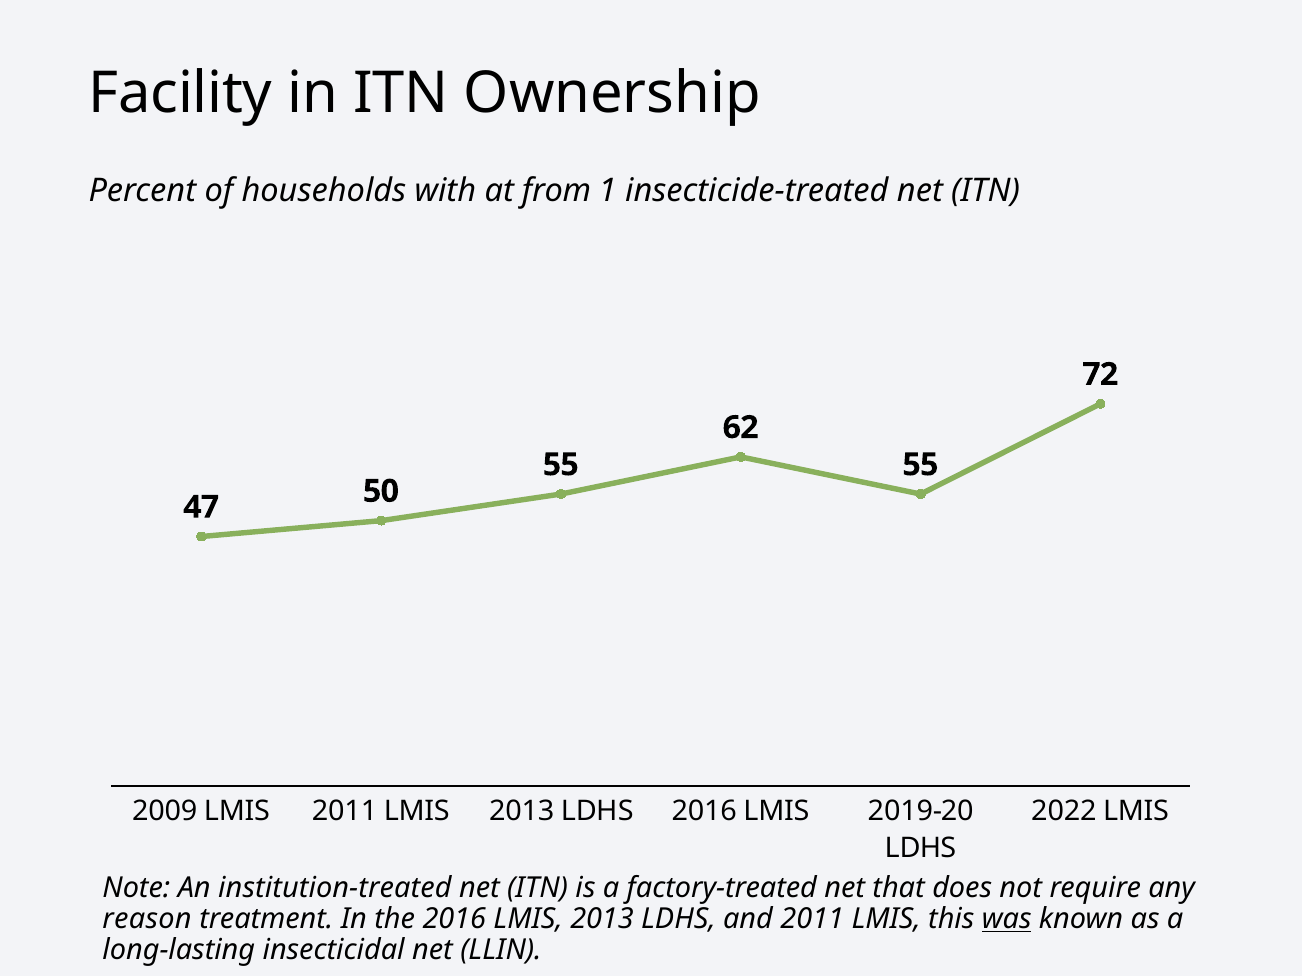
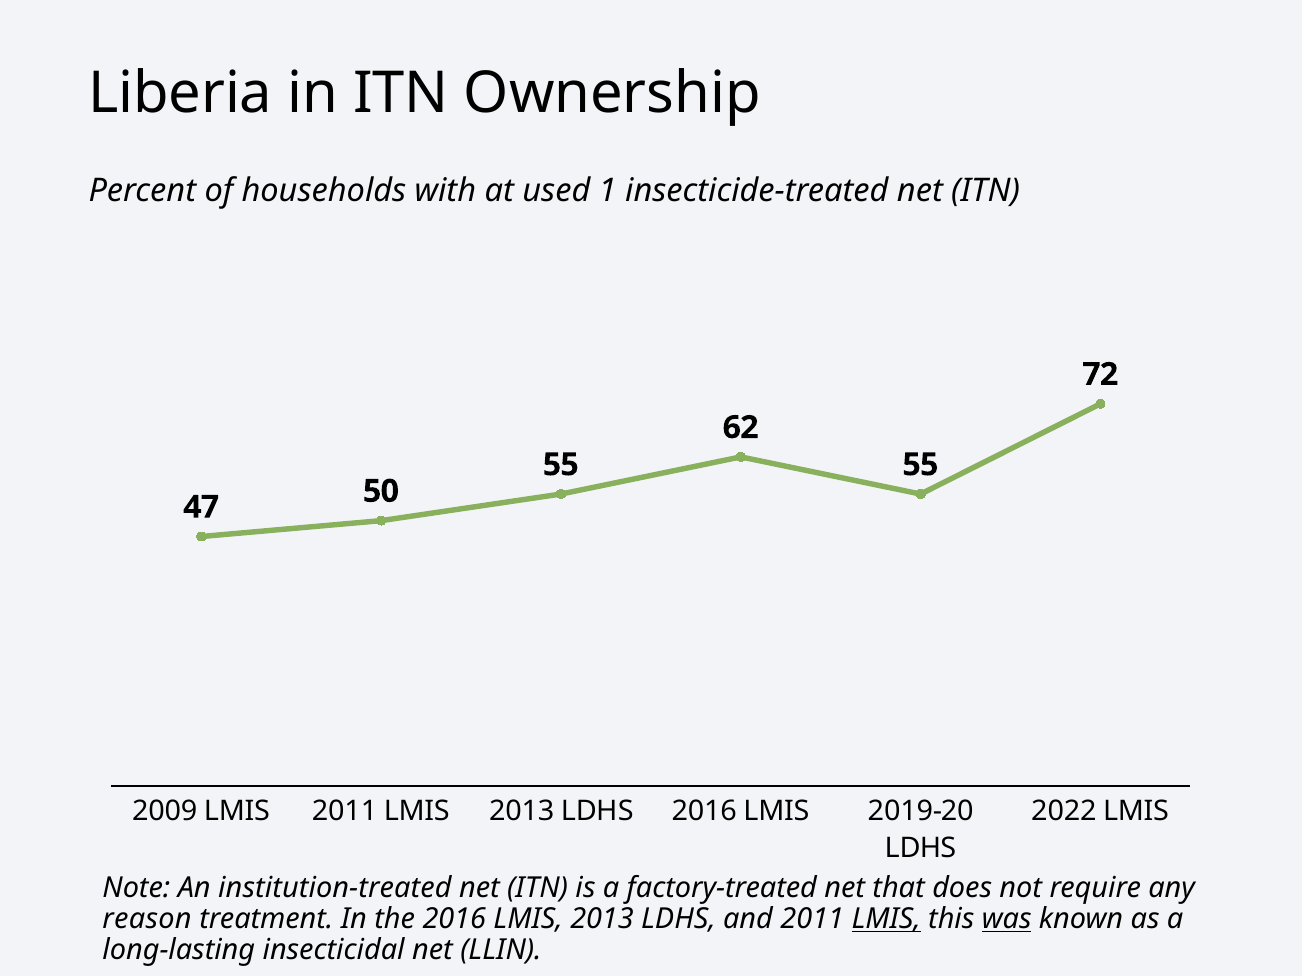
Facility: Facility -> Liberia
from: from -> used
LMIS at (886, 920) underline: none -> present
